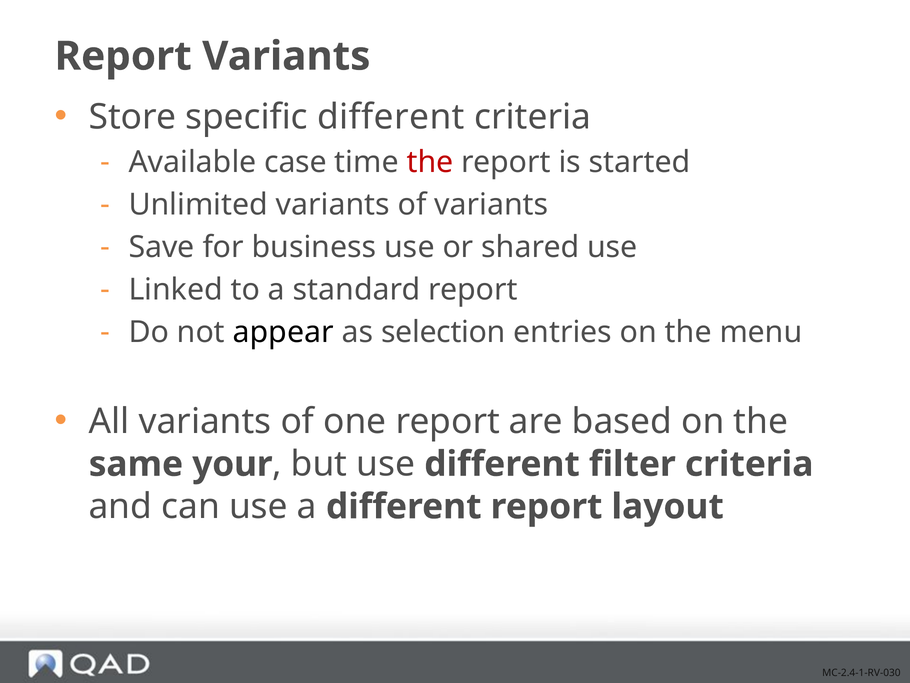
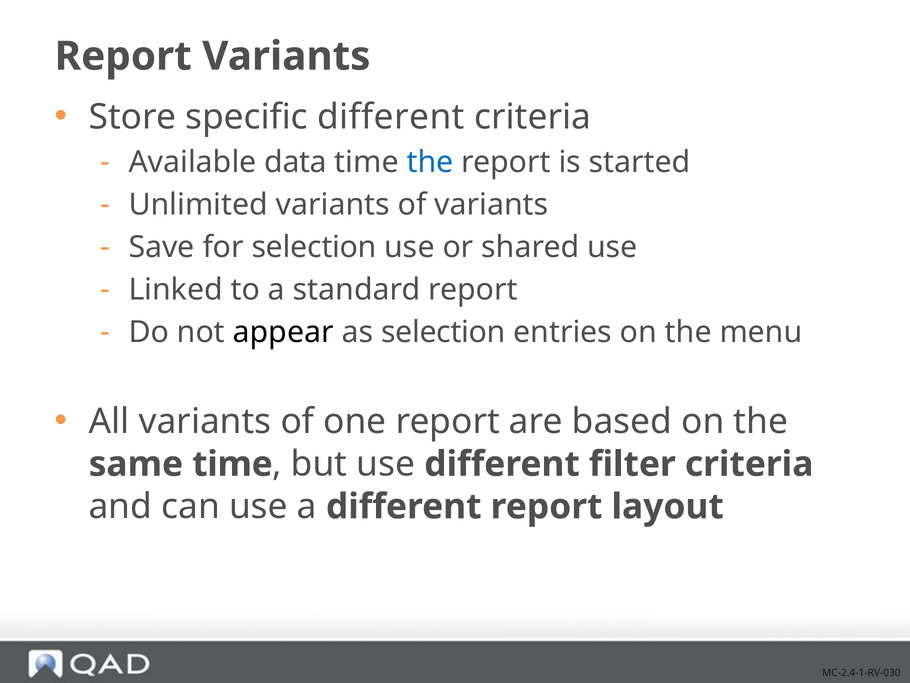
case: case -> data
the at (430, 162) colour: red -> blue
for business: business -> selection
same your: your -> time
